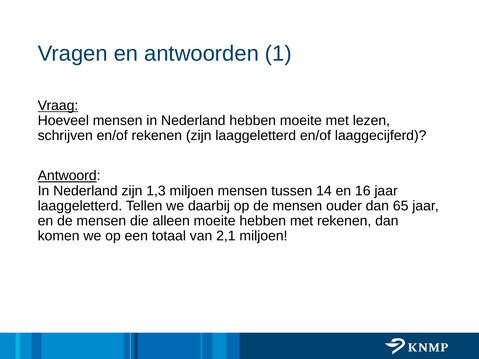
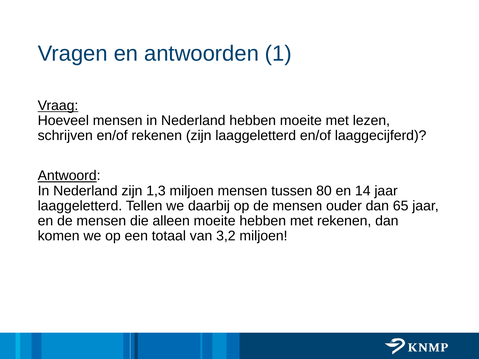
14: 14 -> 80
16: 16 -> 14
2,1: 2,1 -> 3,2
